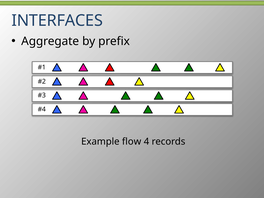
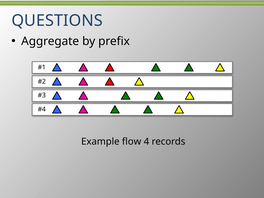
INTERFACES: INTERFACES -> QUESTIONS
